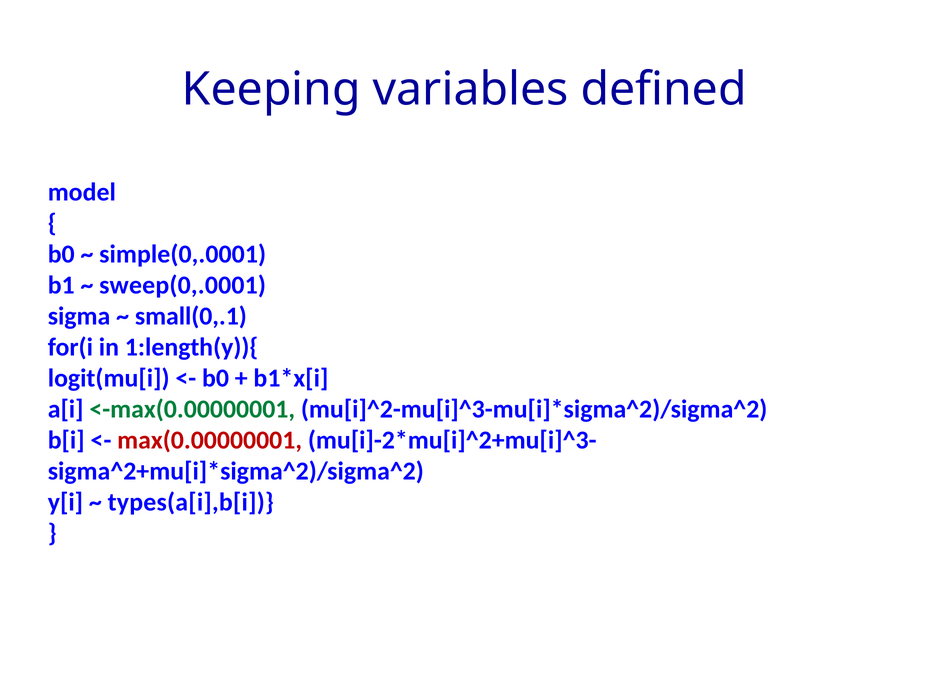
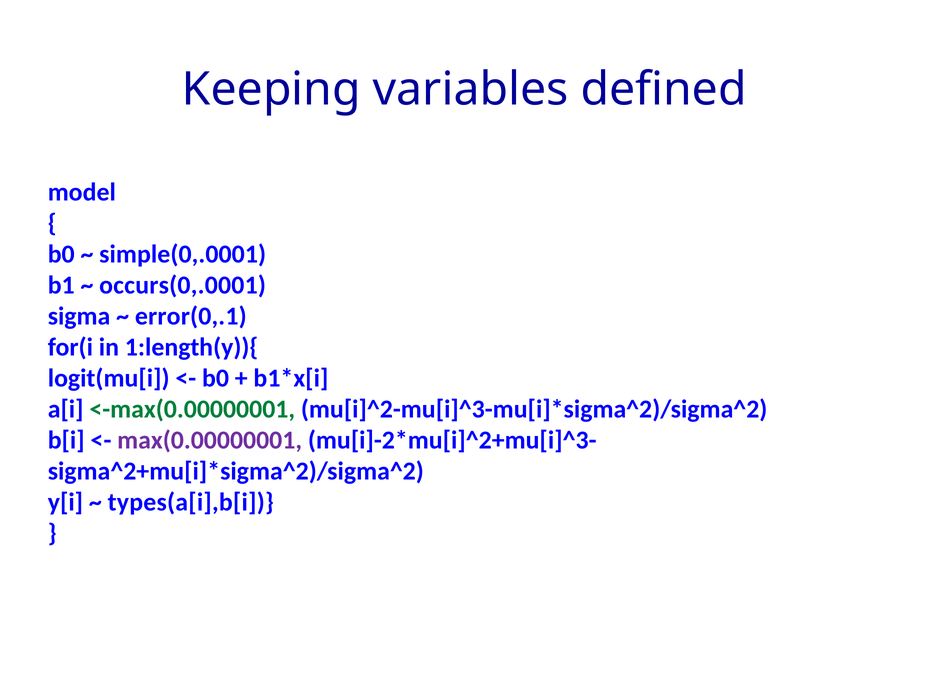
sweep(0,.0001: sweep(0,.0001 -> occurs(0,.0001
small(0,.1: small(0,.1 -> error(0,.1
max(0.00000001 colour: red -> purple
